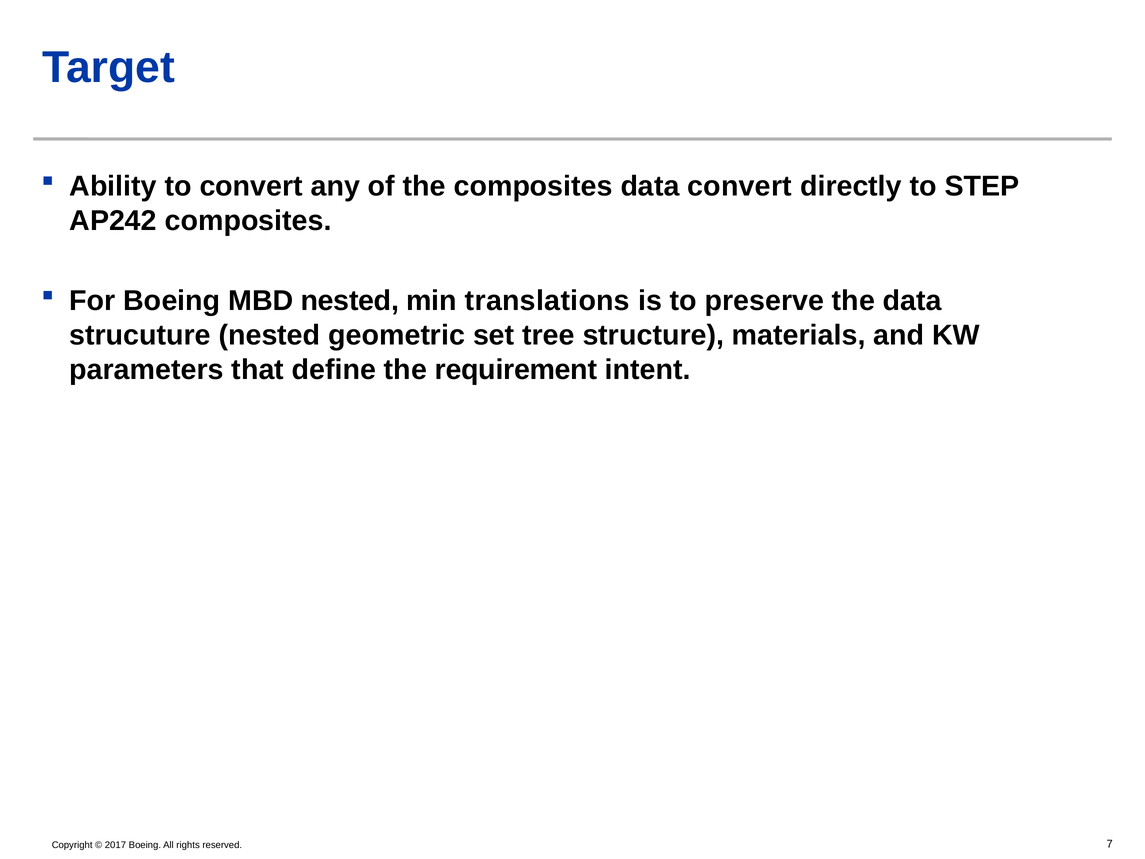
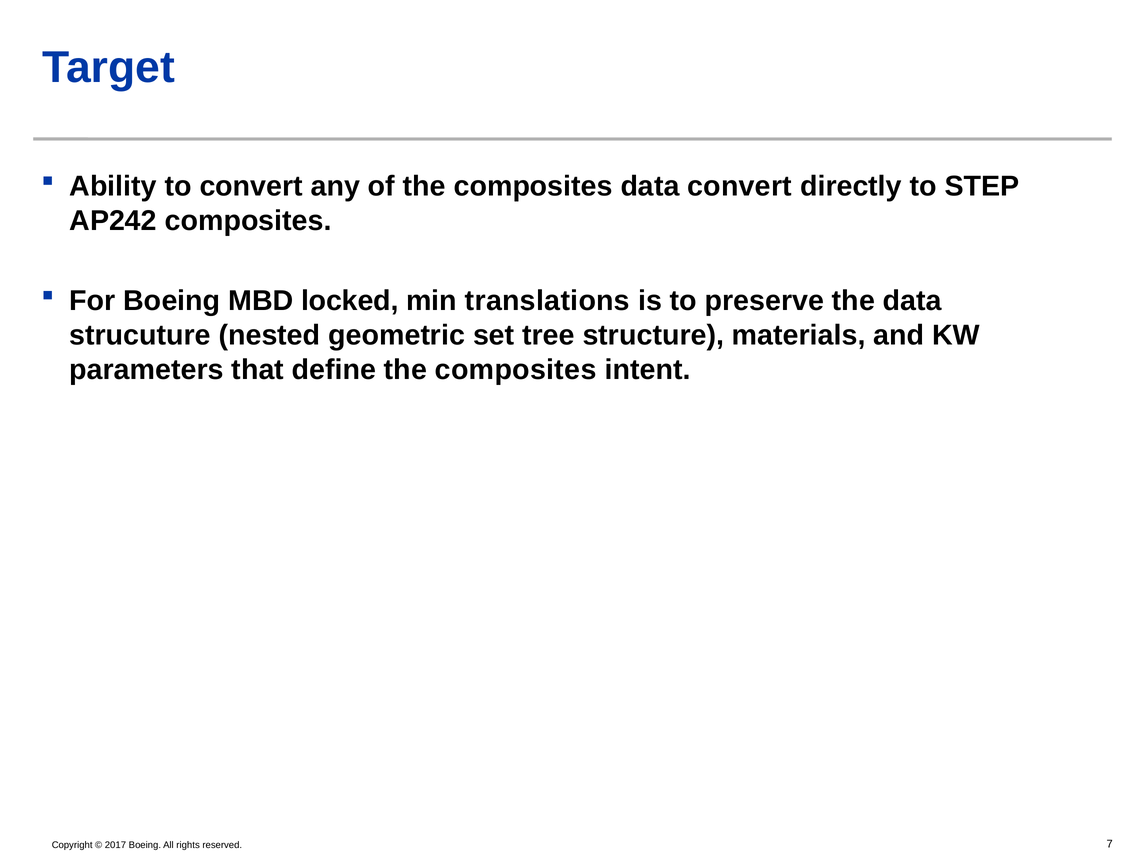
MBD nested: nested -> locked
define the requirement: requirement -> composites
